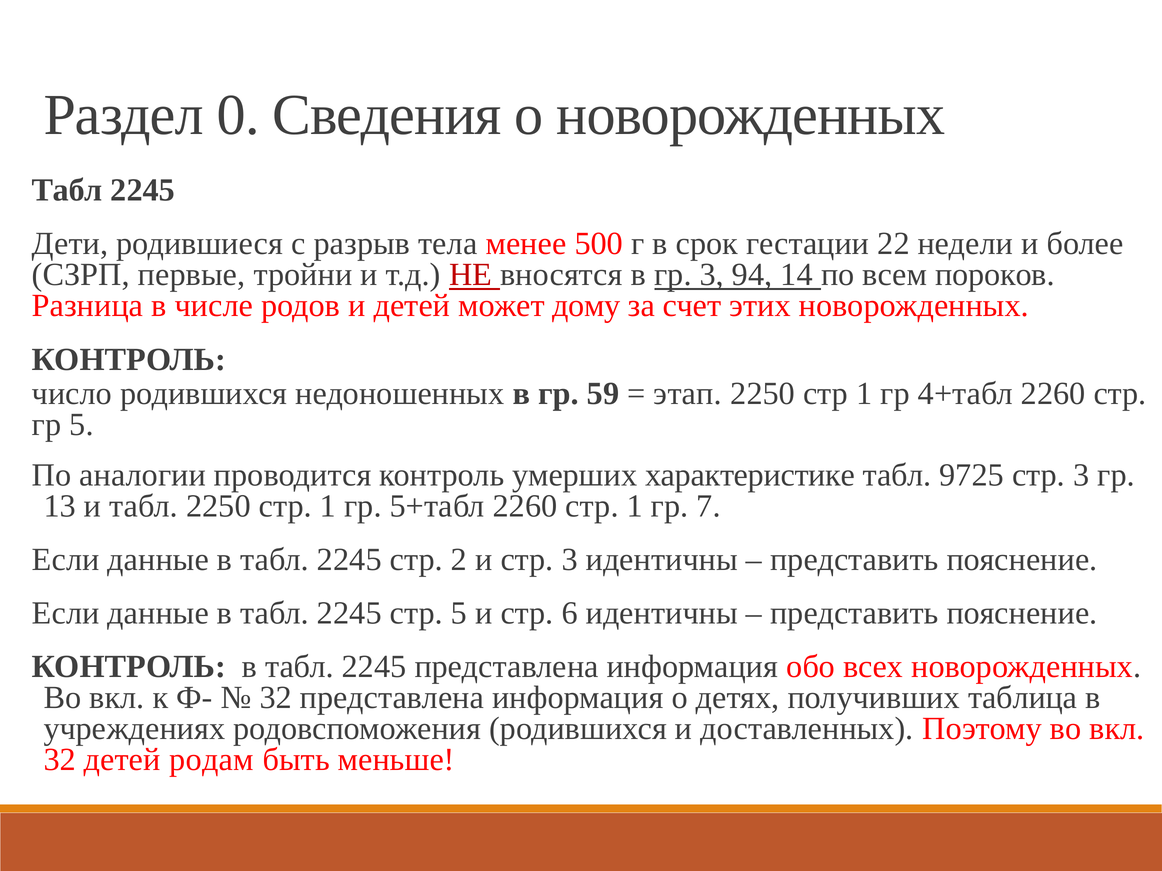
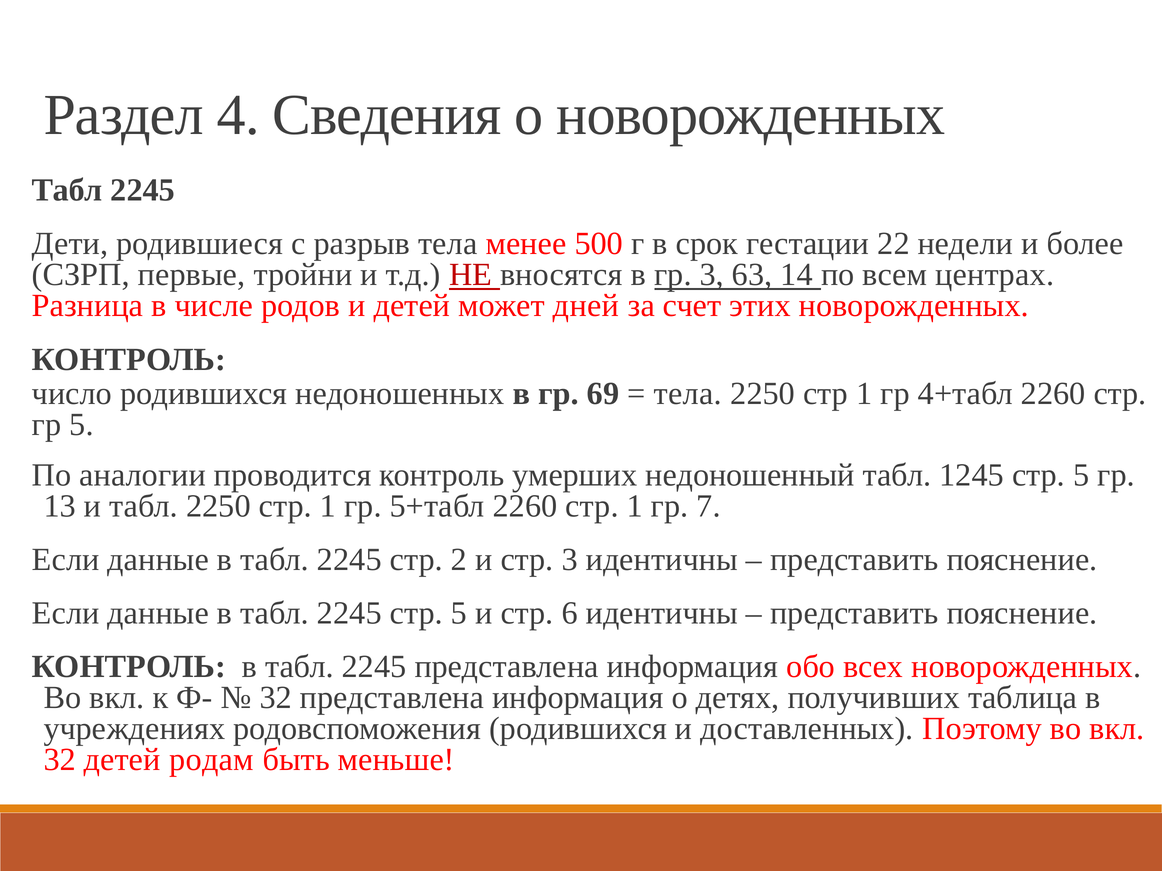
0: 0 -> 4
94: 94 -> 63
пороков: пороков -> центрах
дому: дому -> дней
59: 59 -> 69
этап at (688, 394): этап -> тела
характеристике: характеристике -> недоношенный
9725: 9725 -> 1245
3 at (1081, 475): 3 -> 5
